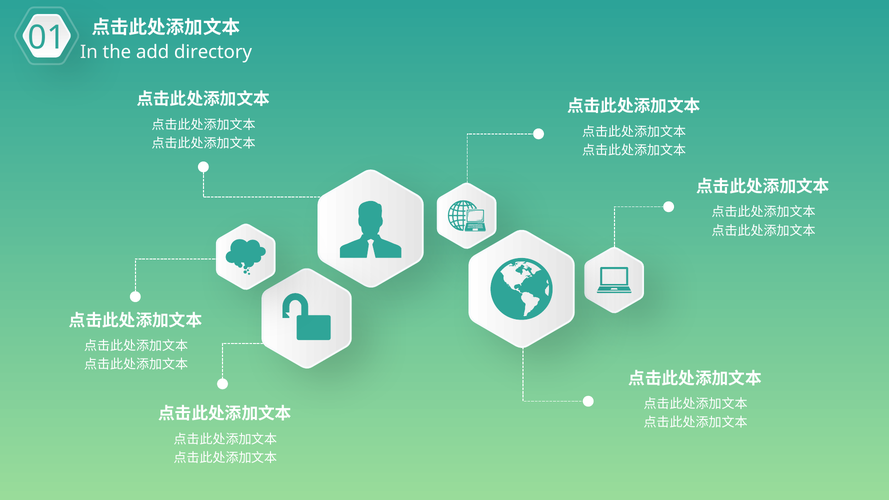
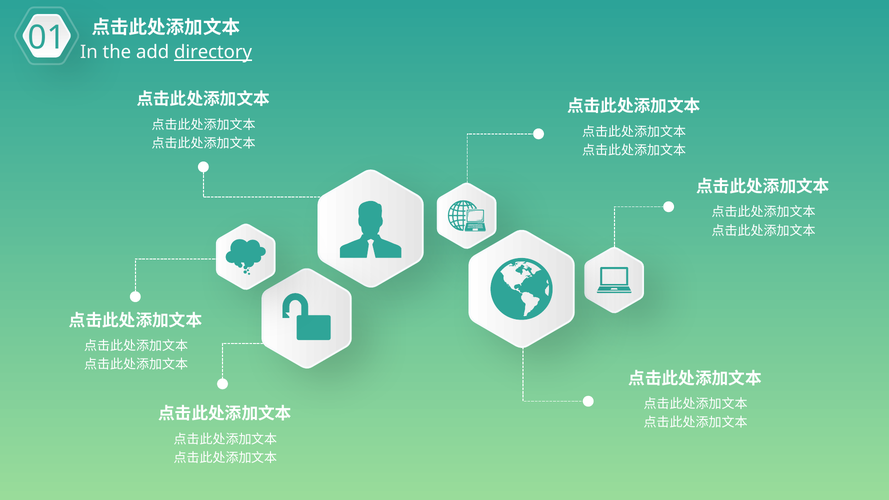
directory underline: none -> present
